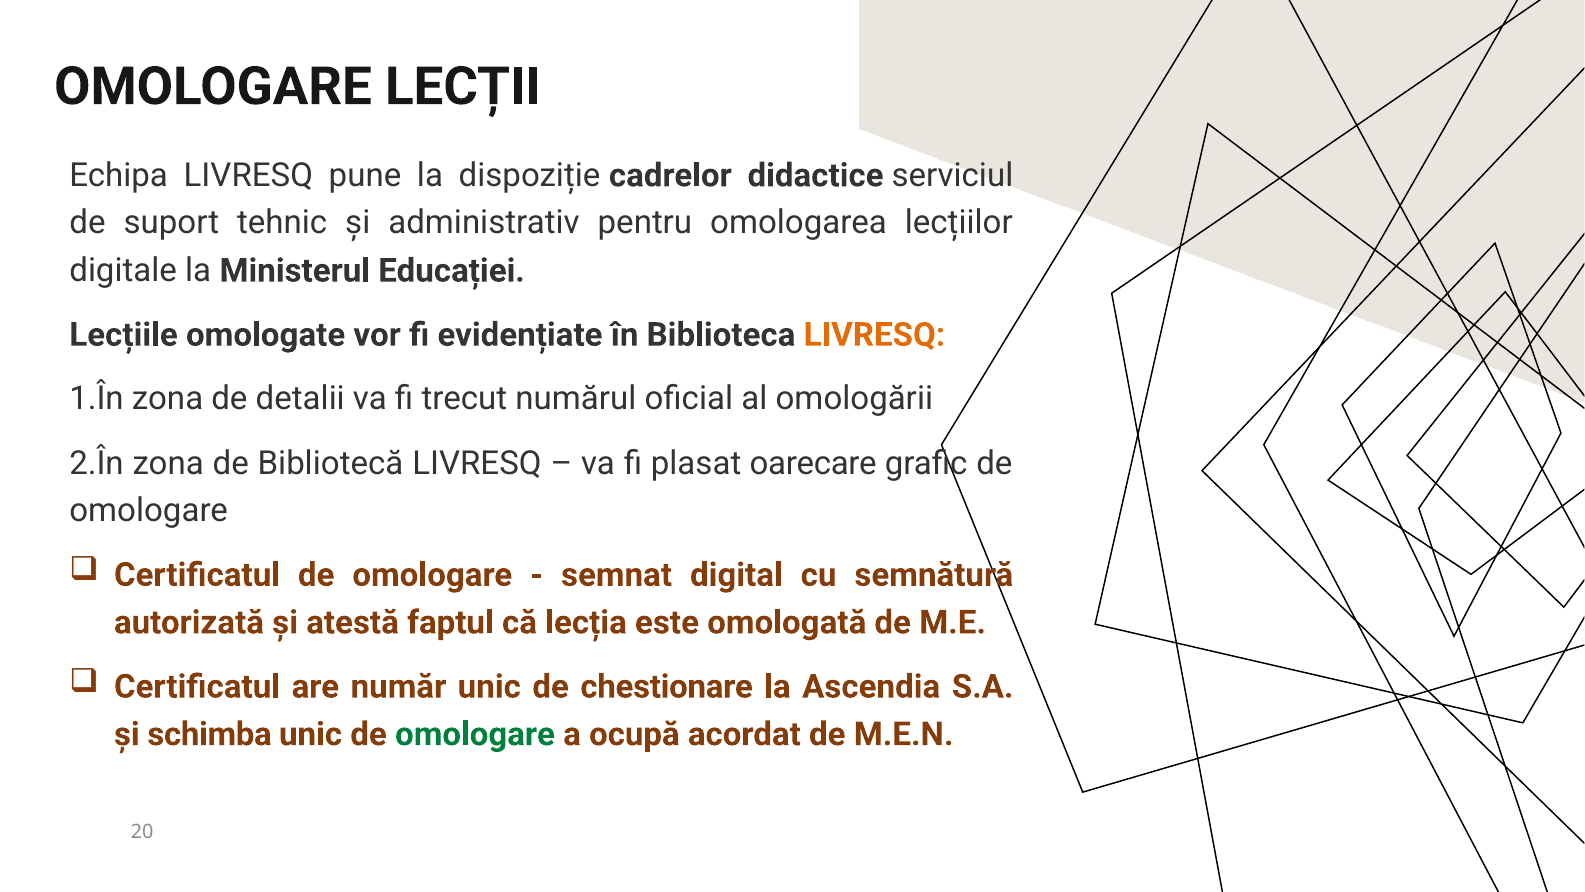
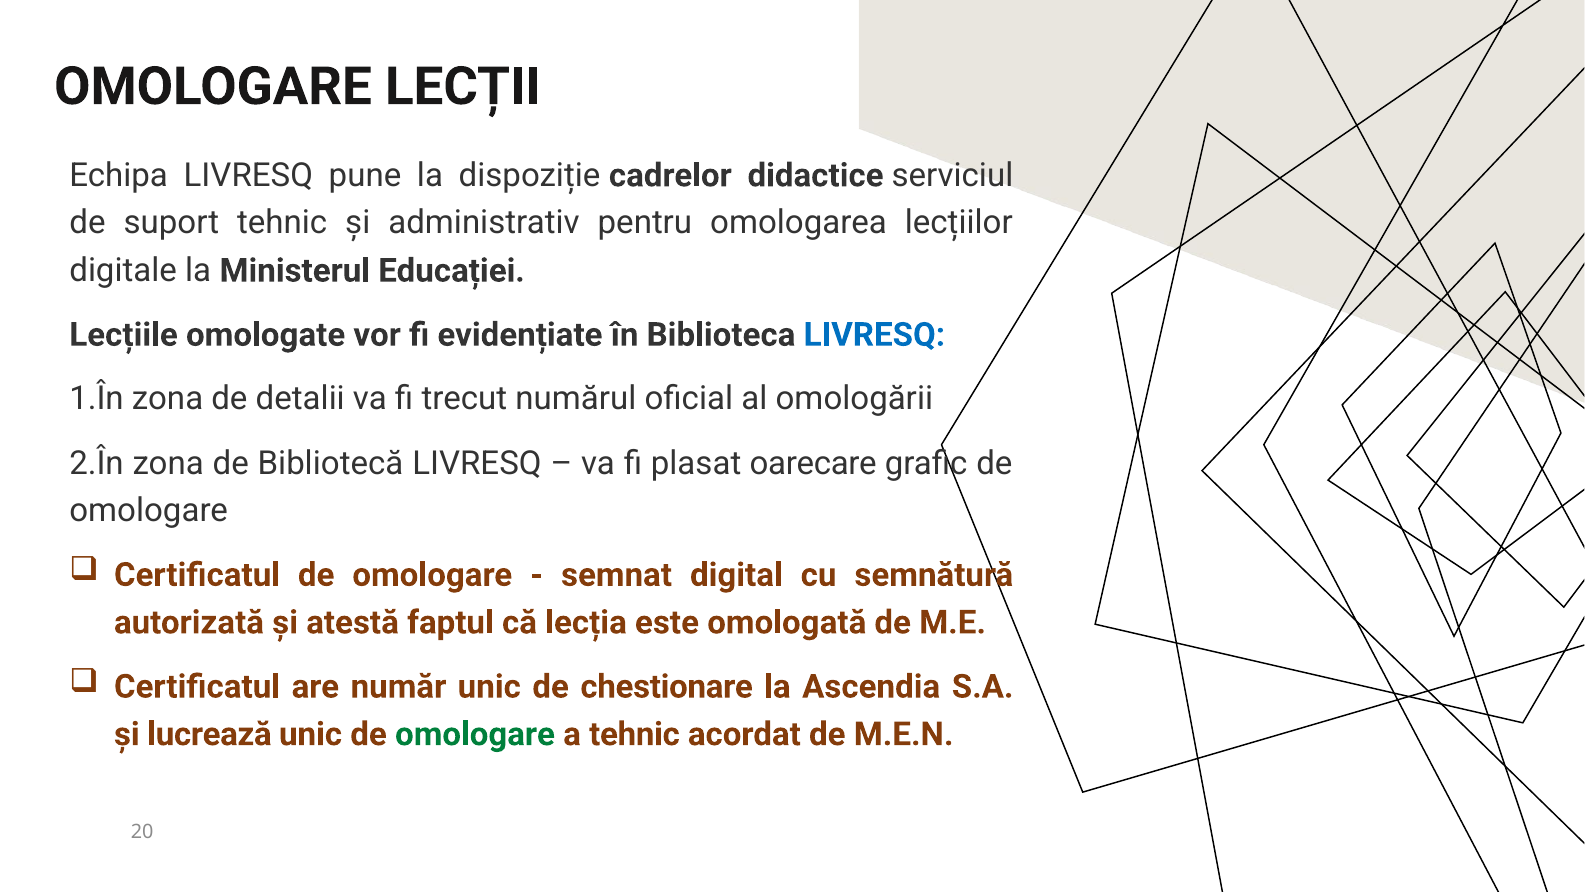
LIVRESQ at (874, 335) colour: orange -> blue
schimba: schimba -> lucrează
a ocupă: ocupă -> tehnic
